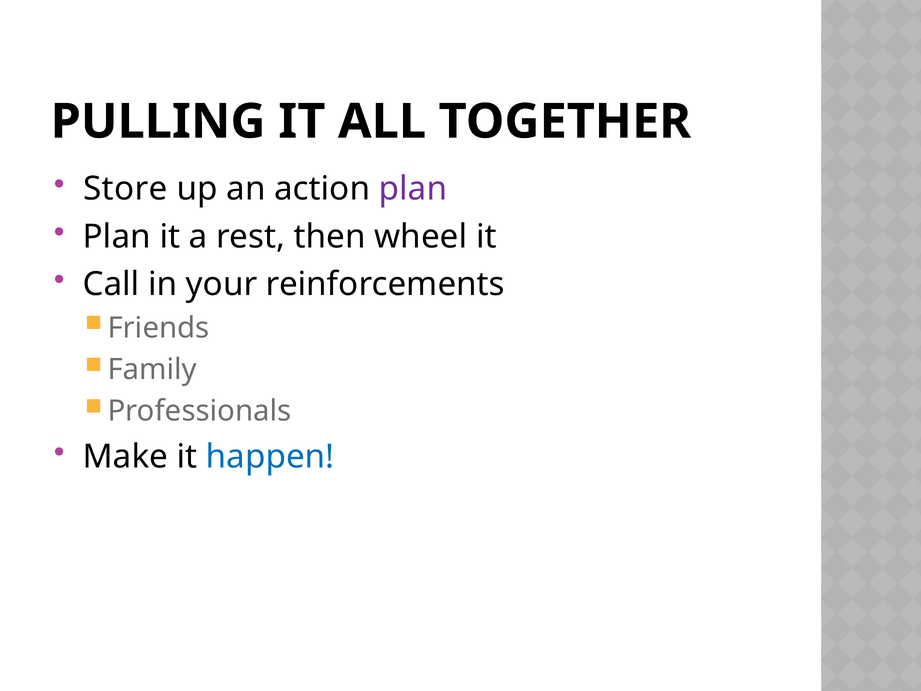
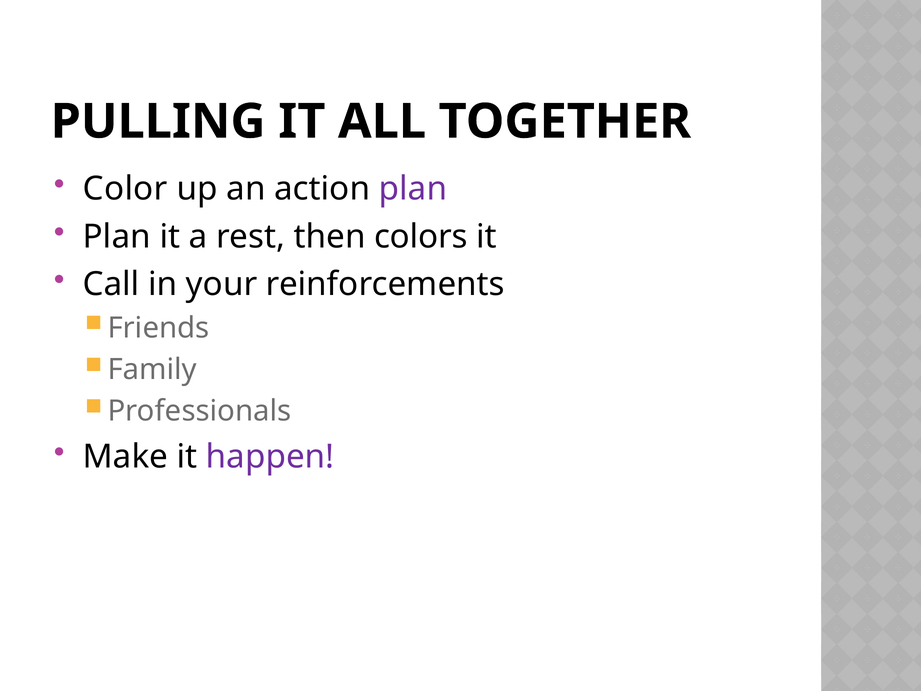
Store: Store -> Color
wheel: wheel -> colors
happen colour: blue -> purple
